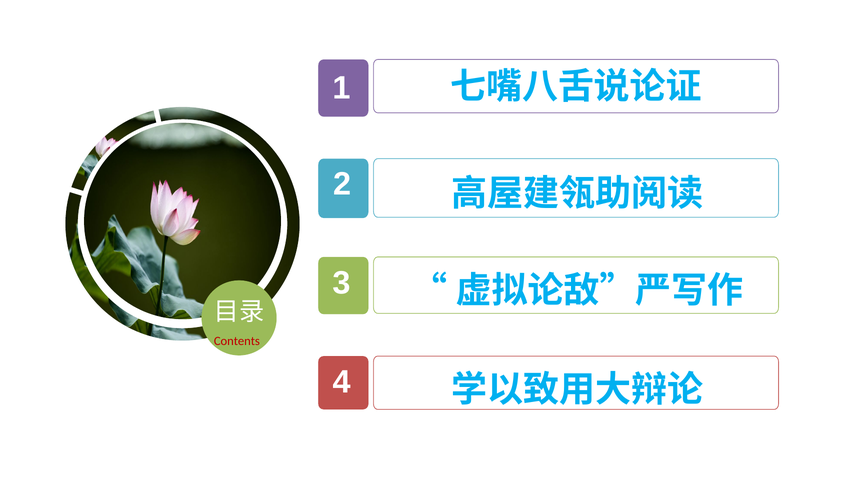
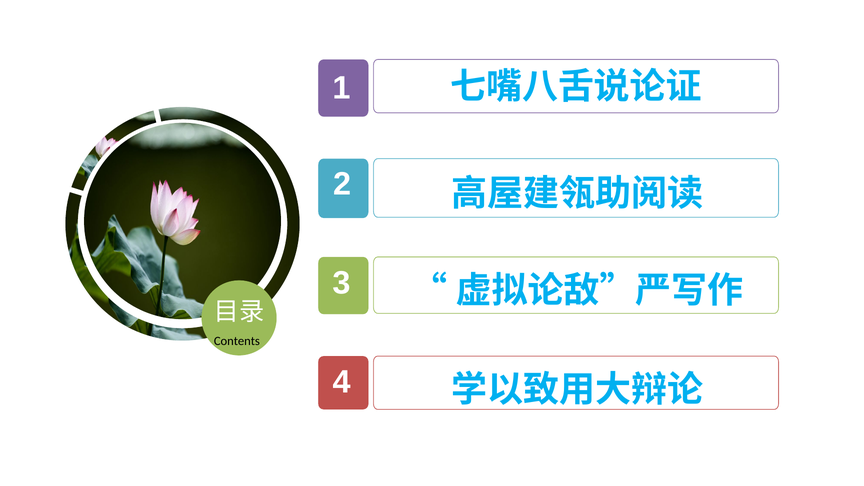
Contents colour: red -> black
